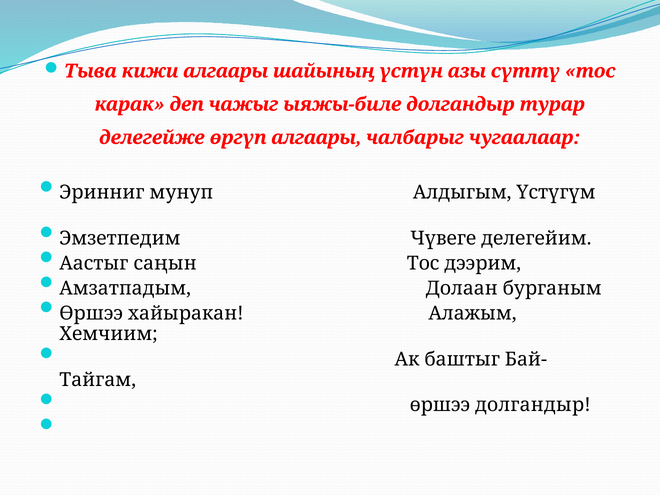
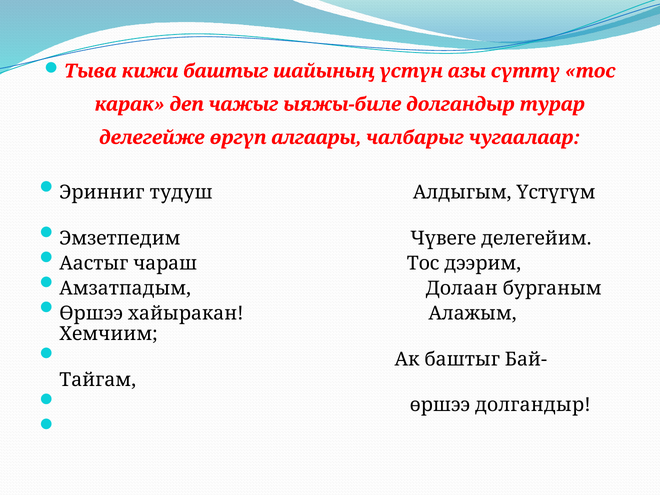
кижи алгаары: алгаары -> баштыг
мунуп: мунуп -> тудуш
саңын: саңын -> чараш
